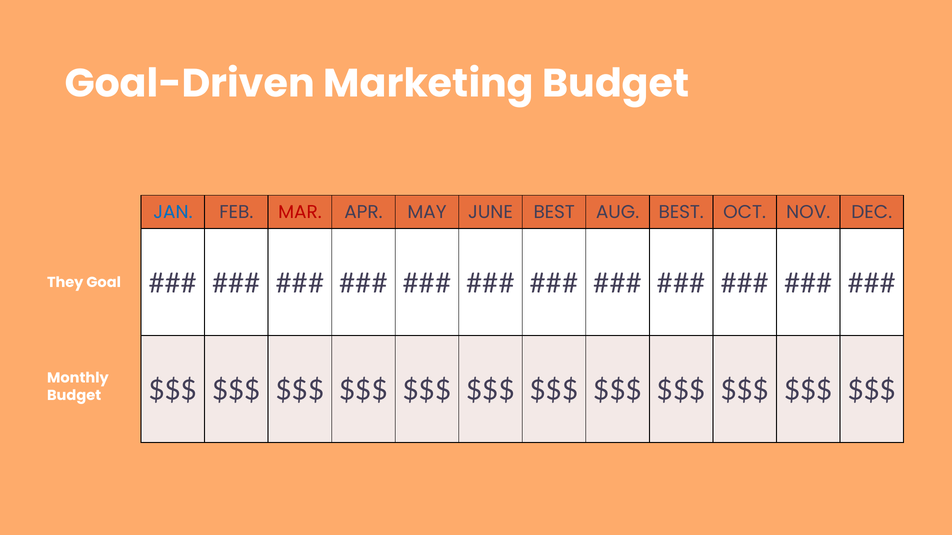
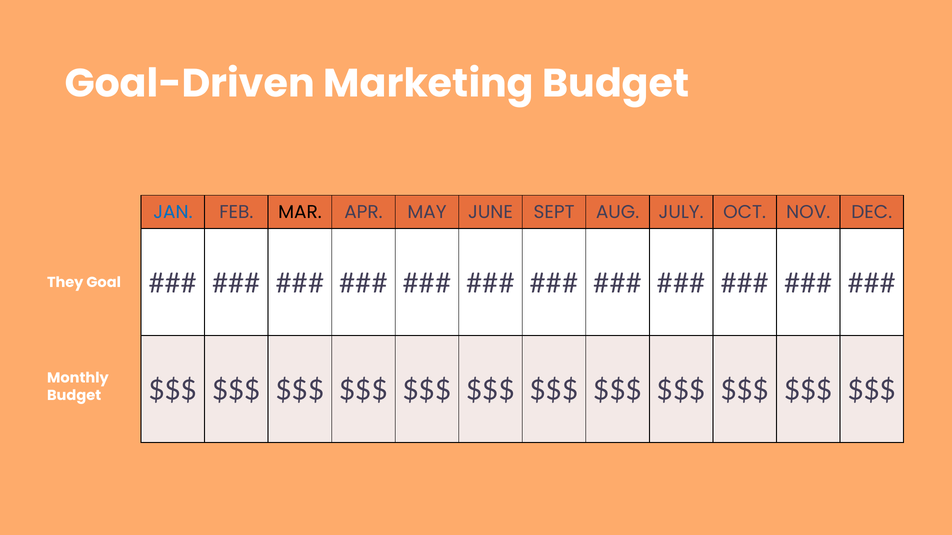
MAR colour: red -> black
JUNE BEST: BEST -> SEPT
AUG BEST: BEST -> JULY
